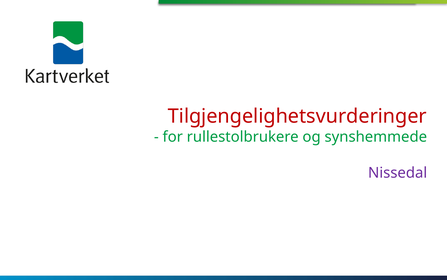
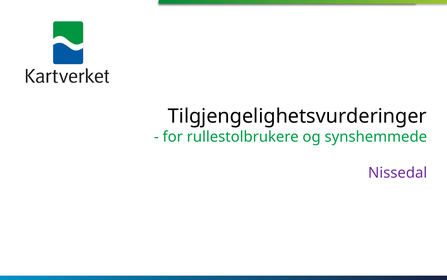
Tilgjengelighetsvurderinger colour: red -> black
